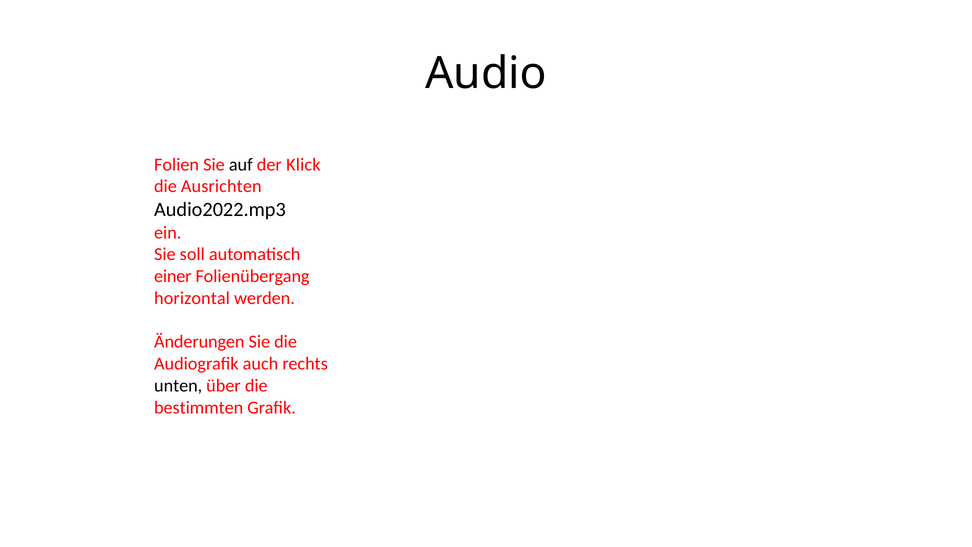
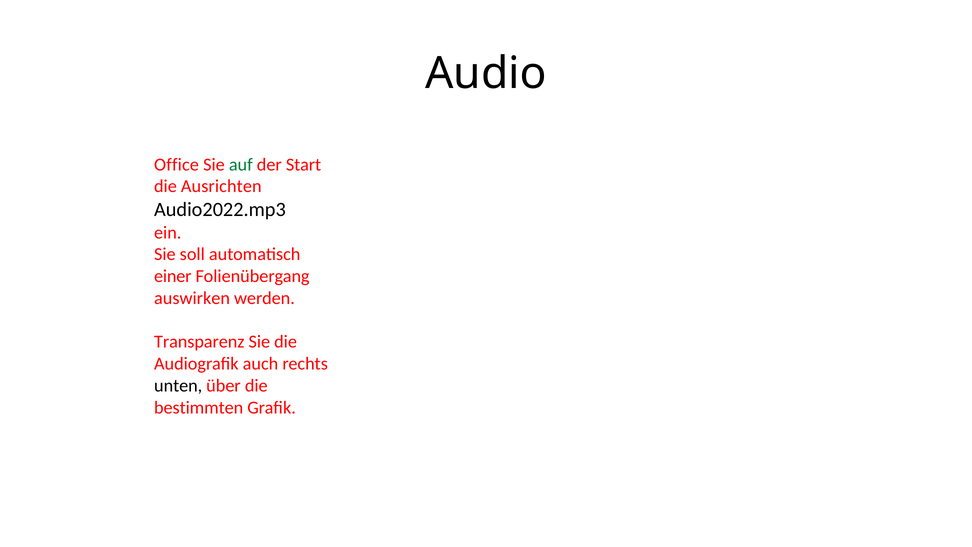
Folien: Folien -> Office
auf colour: black -> green
Klick: Klick -> Start
horizontal: horizontal -> auswirken
Änderungen: Änderungen -> Transparenz
